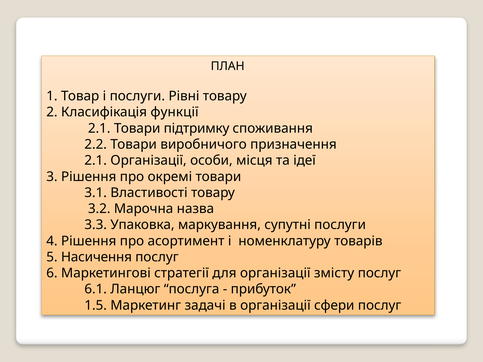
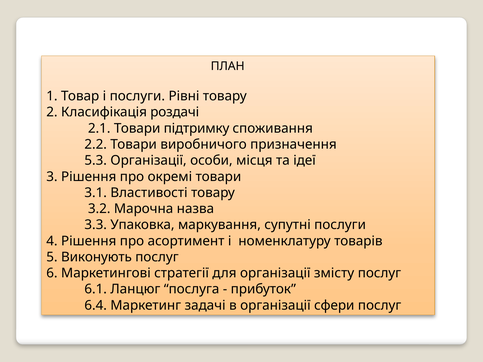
функції: функції -> роздачі
2.1 at (96, 161): 2.1 -> 5.3
Насичення: Насичення -> Виконують
1.5: 1.5 -> 6.4
